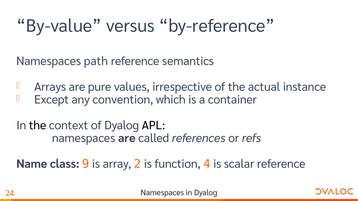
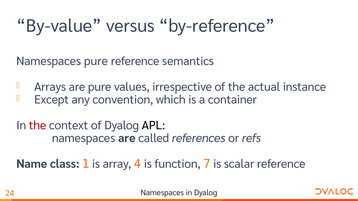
Namespaces path: path -> pure
the at (38, 126) colour: black -> red
9: 9 -> 1
2: 2 -> 4
4: 4 -> 7
